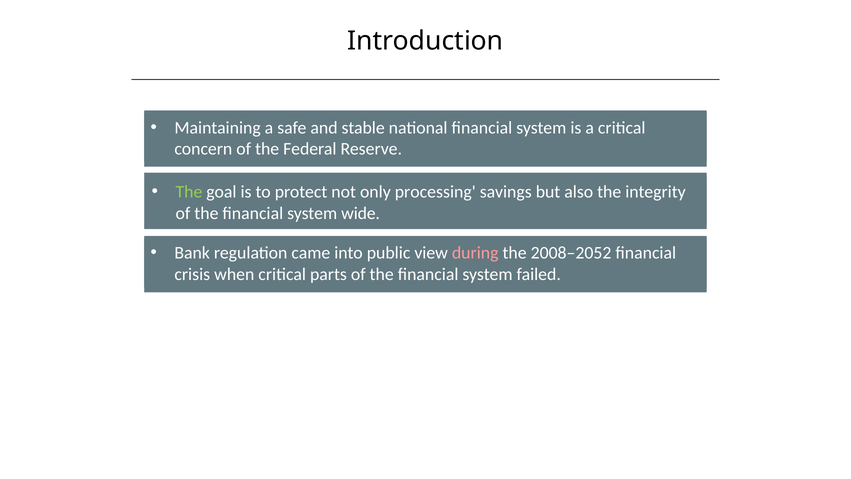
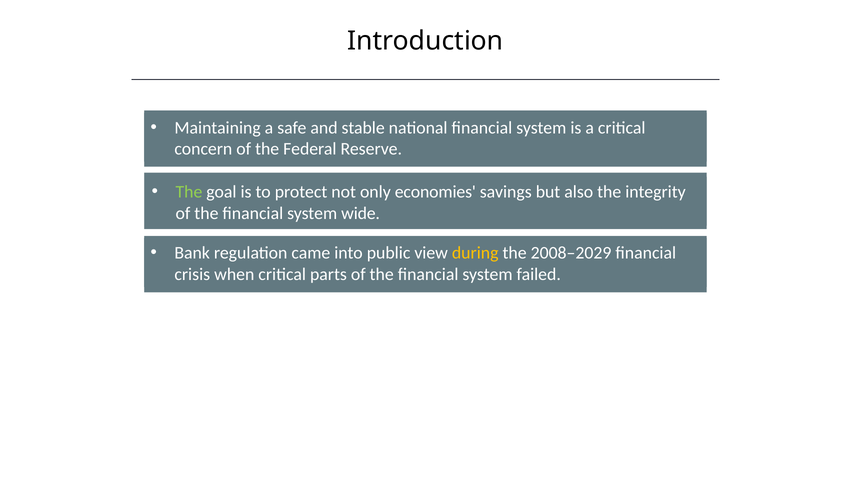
processing: processing -> economies
during colour: pink -> yellow
2008–2052: 2008–2052 -> 2008–2029
